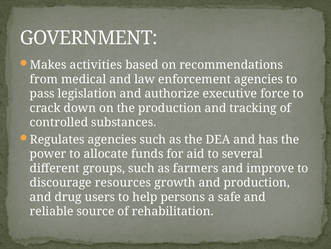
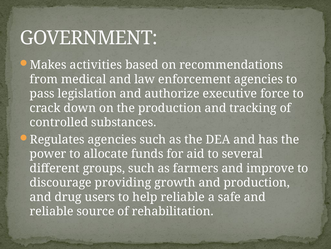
resources: resources -> providing
help persons: persons -> reliable
